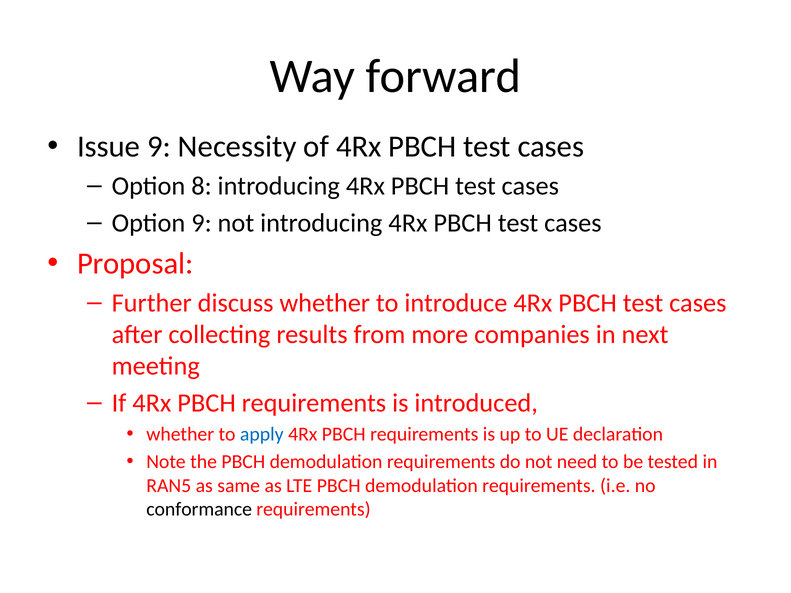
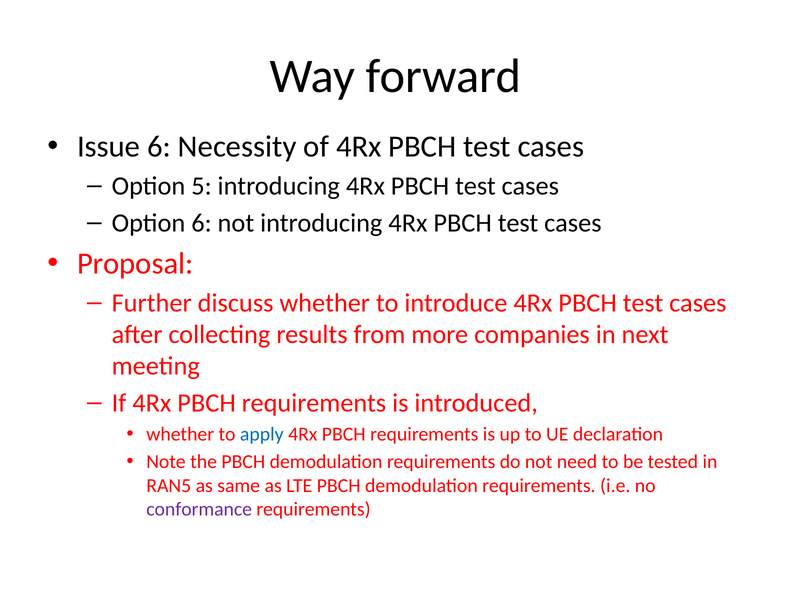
Issue 9: 9 -> 6
8: 8 -> 5
Option 9: 9 -> 6
conformance colour: black -> purple
